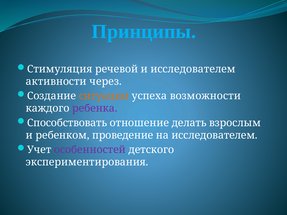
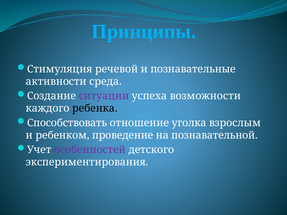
и исследователем: исследователем -> познавательные
через: через -> среда
ситуации colour: orange -> purple
ребенка colour: purple -> black
делать: делать -> уголка
на исследователем: исследователем -> познавательной
